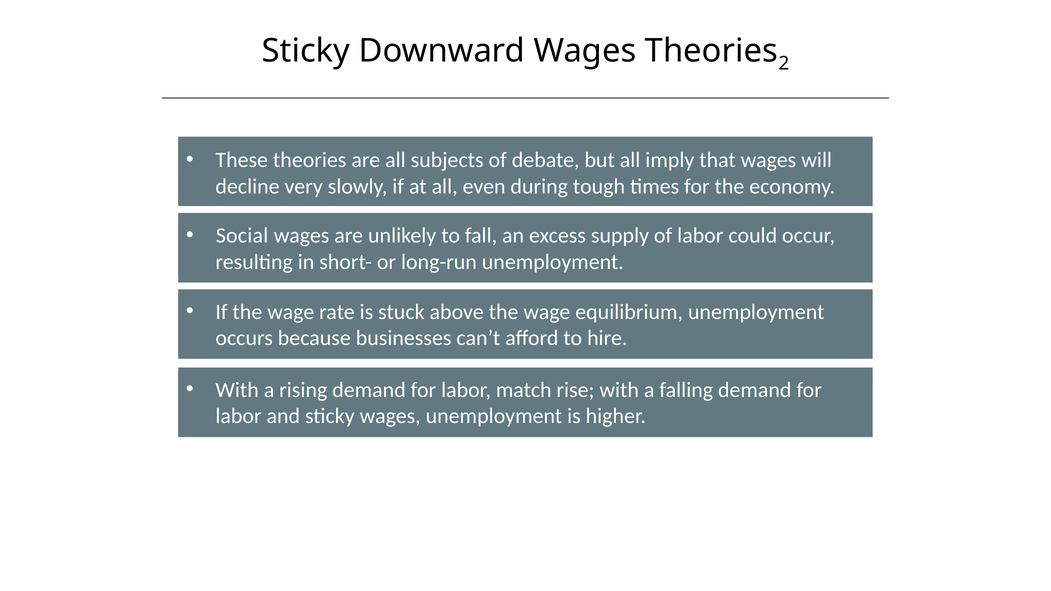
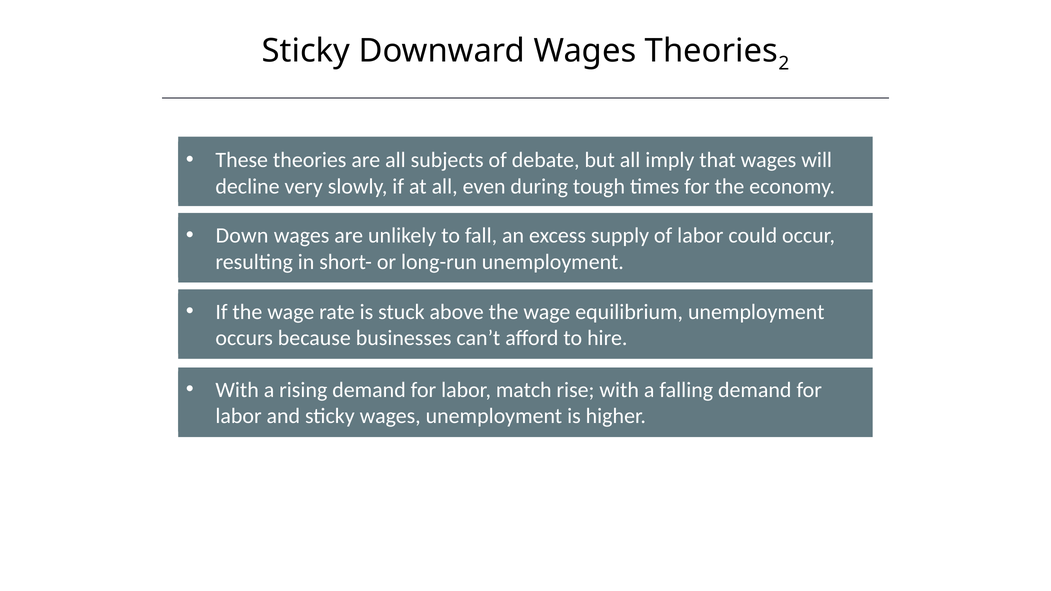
Social: Social -> Down
